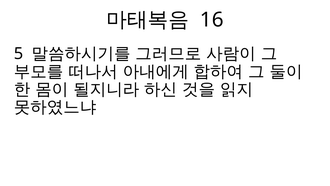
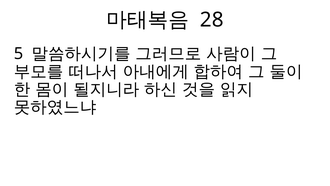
16: 16 -> 28
